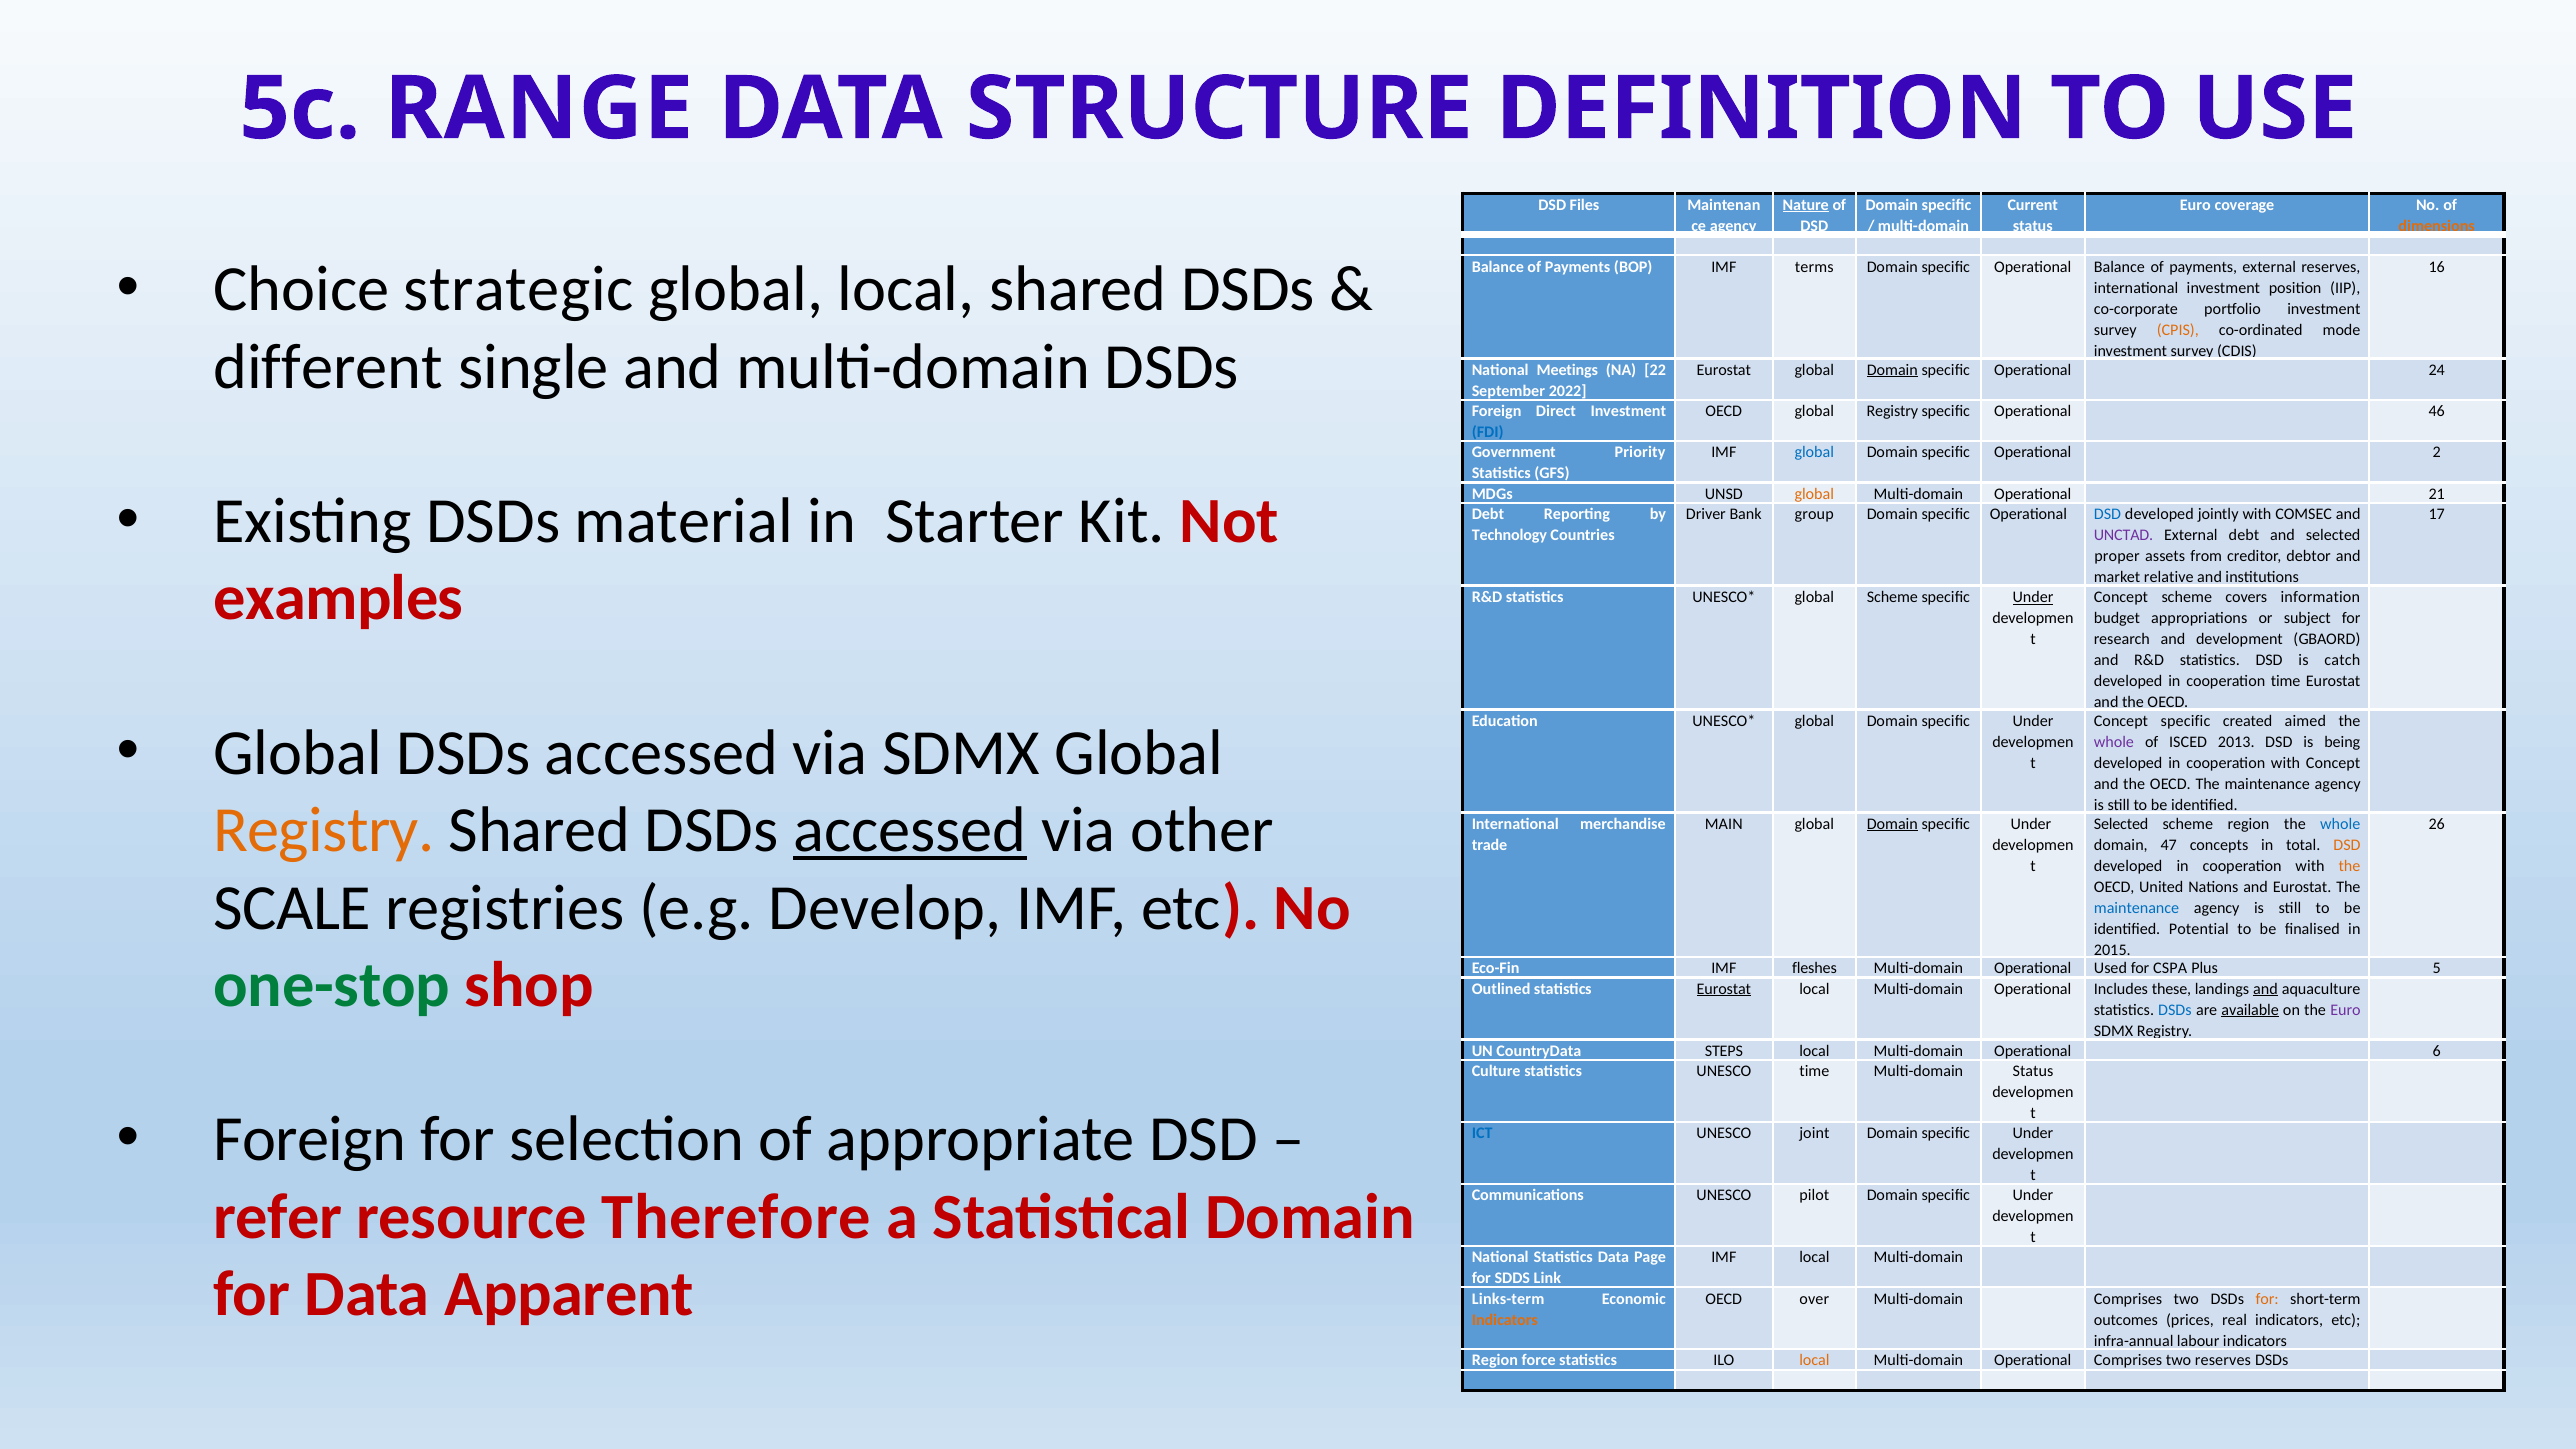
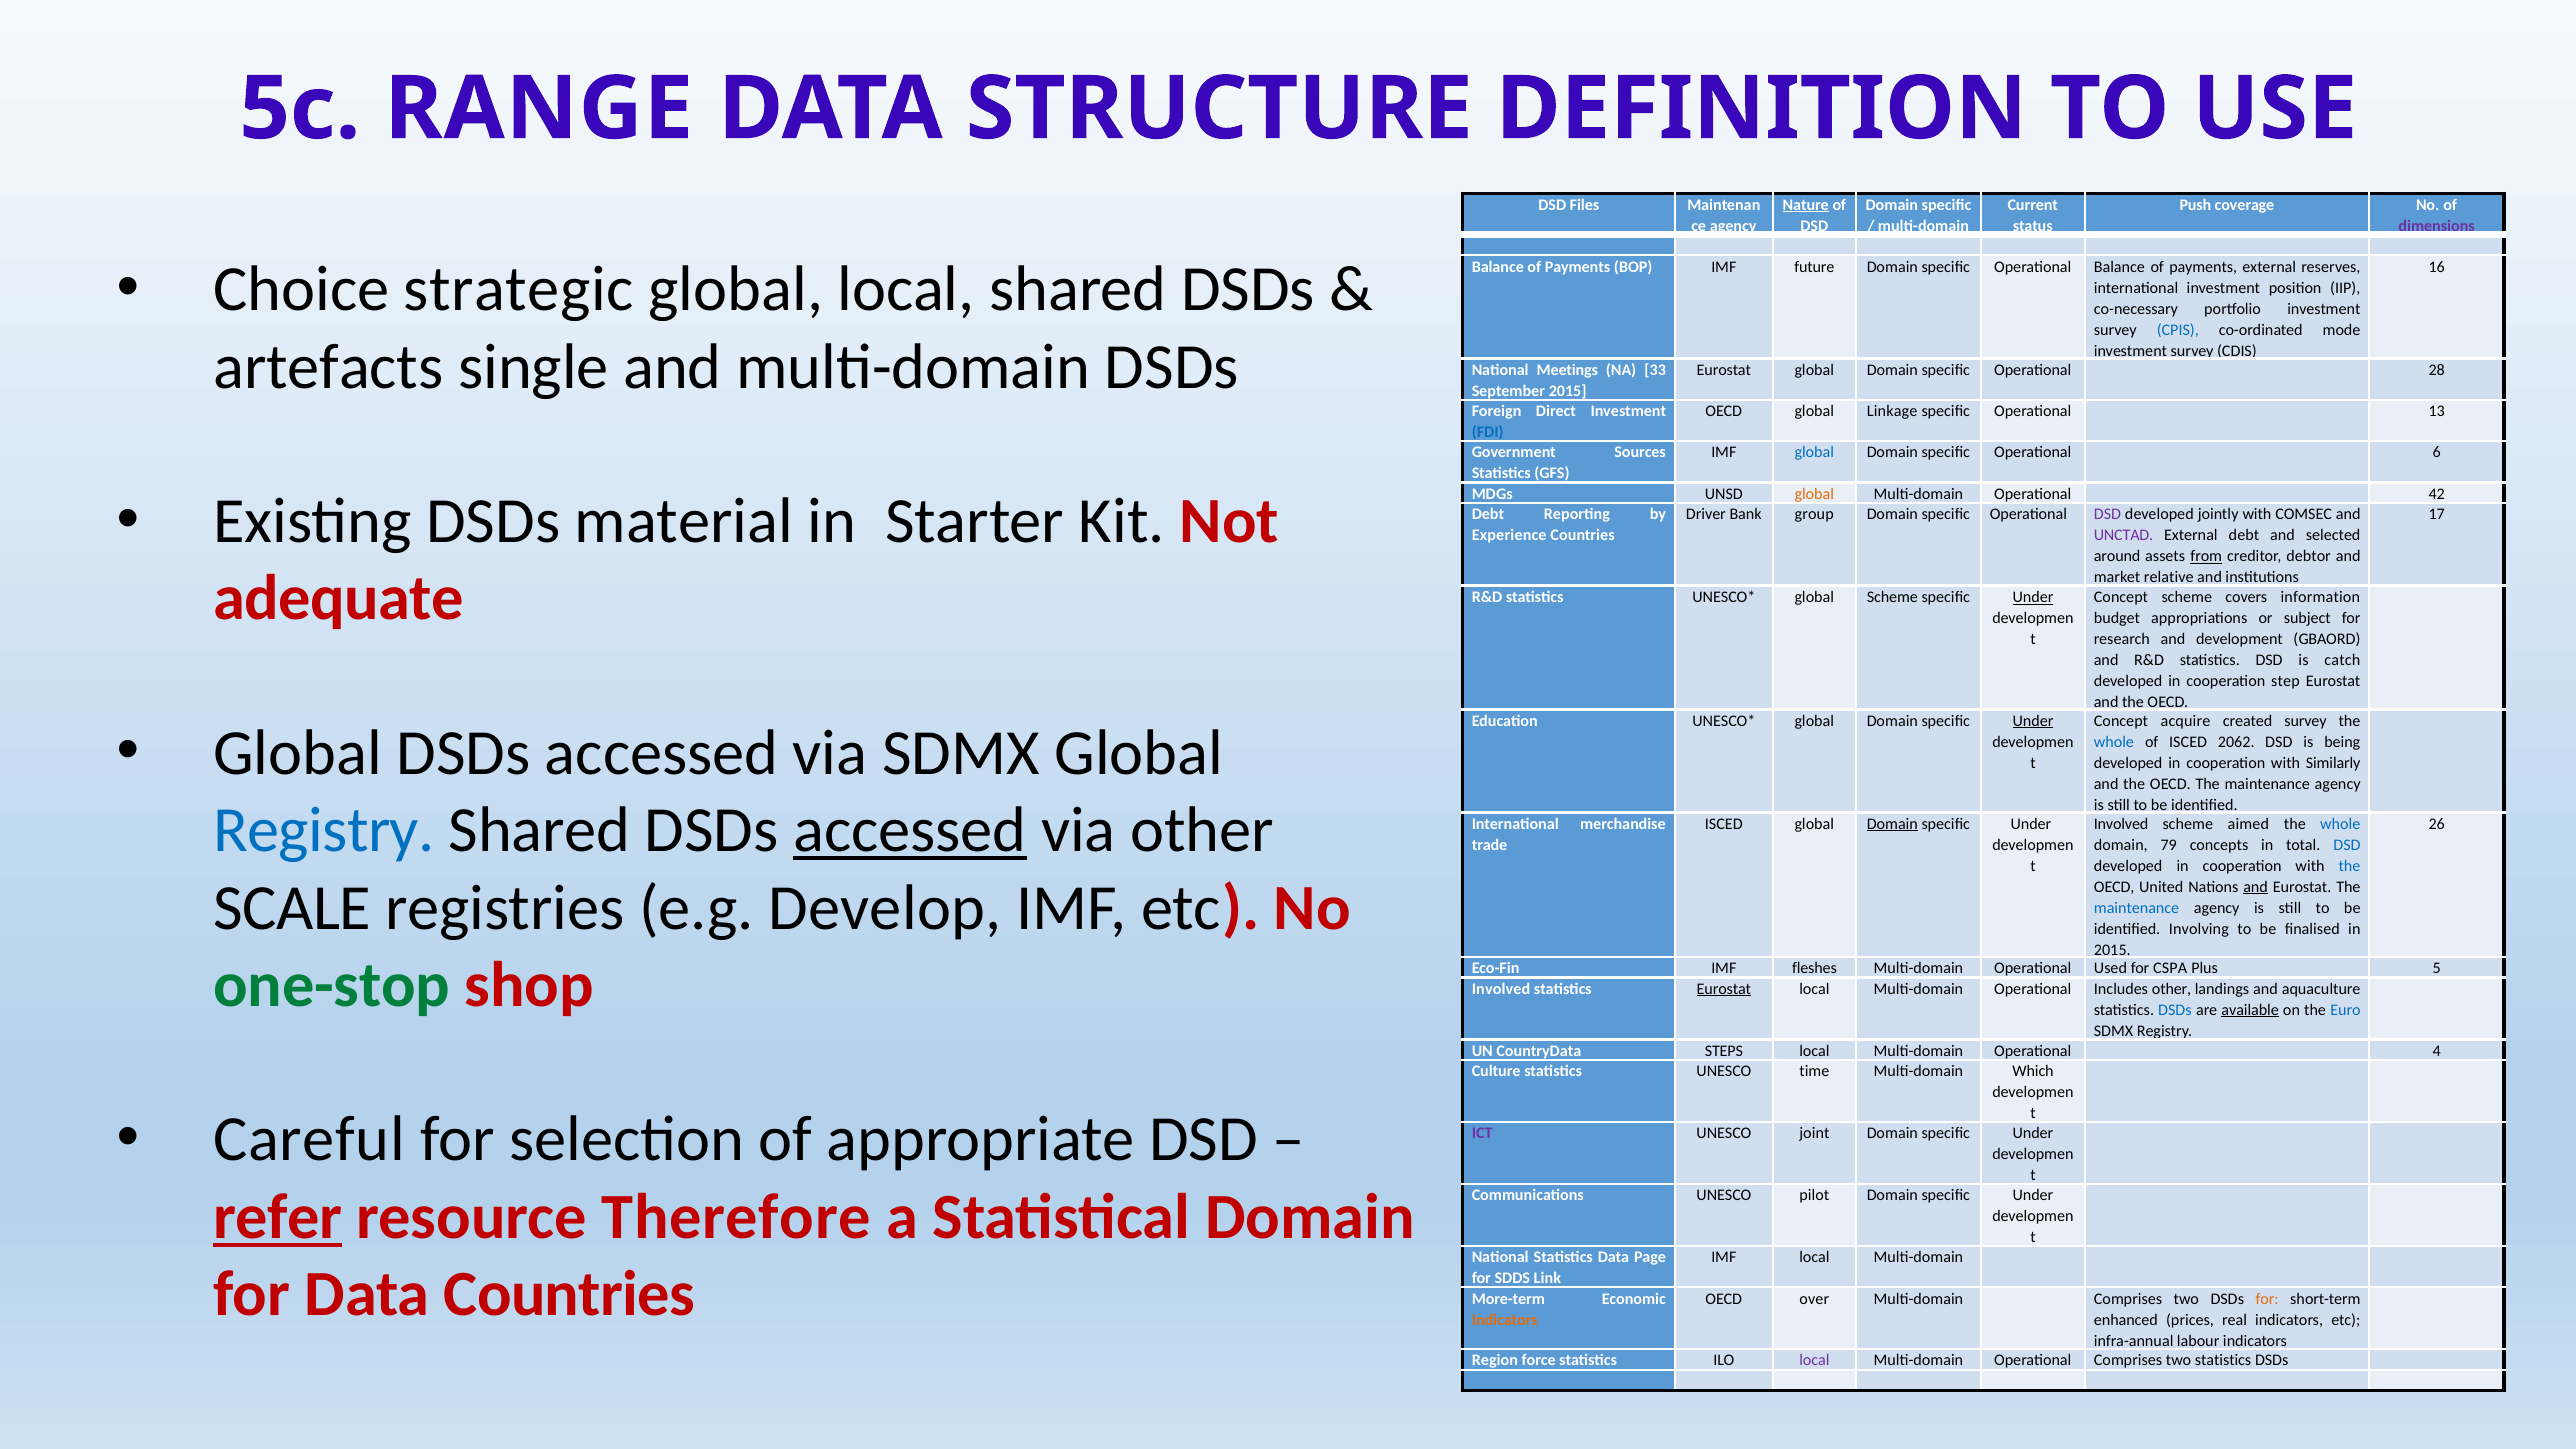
Euro at (2195, 205): Euro -> Push
dimensions colour: orange -> purple
terms: terms -> future
co-corporate: co-corporate -> co-necessary
CPIS colour: orange -> blue
different: different -> artefacts
22: 22 -> 33
Domain at (1892, 370) underline: present -> none
24: 24 -> 28
September 2022: 2022 -> 2015
OECD global Registry: Registry -> Linkage
46: 46 -> 13
Priority: Priority -> Sources
2: 2 -> 6
21: 21 -> 42
DSD at (2108, 515) colour: blue -> purple
Technology: Technology -> Experience
proper: proper -> around
from underline: none -> present
examples: examples -> adequate
cooperation time: time -> step
Under at (2033, 721) underline: none -> present
Concept specific: specific -> acquire
created aimed: aimed -> survey
whole at (2114, 742) colour: purple -> blue
2013: 2013 -> 2062
with Concept: Concept -> Similarly
Registry at (324, 830) colour: orange -> blue
MAIN at (1724, 824): MAIN -> ISCED
Selected at (2121, 824): Selected -> Involved
scheme region: region -> aimed
47: 47 -> 79
DSD at (2347, 845) colour: orange -> blue
the at (2349, 866) colour: orange -> blue
and at (2256, 887) underline: none -> present
Potential: Potential -> Involving
Outlined at (1501, 989): Outlined -> Involved
Includes these: these -> other
and at (2265, 989) underline: present -> none
Euro at (2346, 1010) colour: purple -> blue
6: 6 -> 4
Multi-domain Status: Status -> Which
Foreign at (310, 1140): Foreign -> Careful
ICT colour: blue -> purple
refer underline: none -> present
Data Apparent: Apparent -> Countries
Links-term: Links-term -> More-term
outcomes: outcomes -> enhanced
local at (1814, 1361) colour: orange -> purple
two reserves: reserves -> statistics
